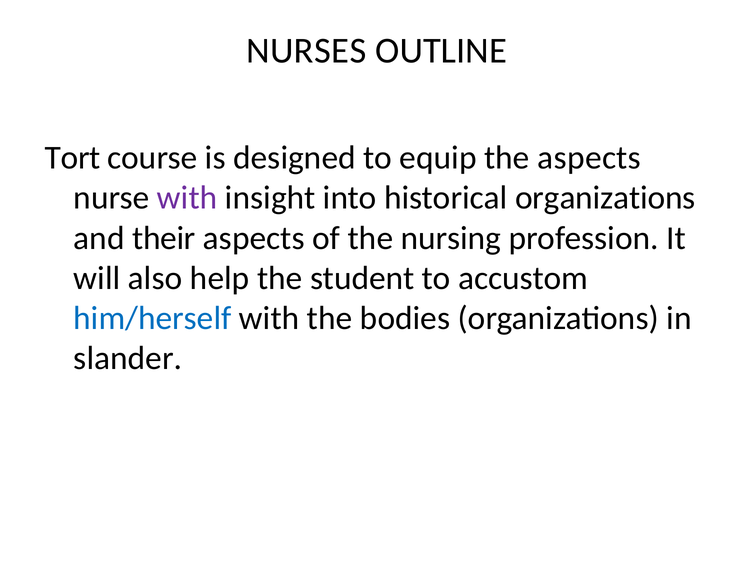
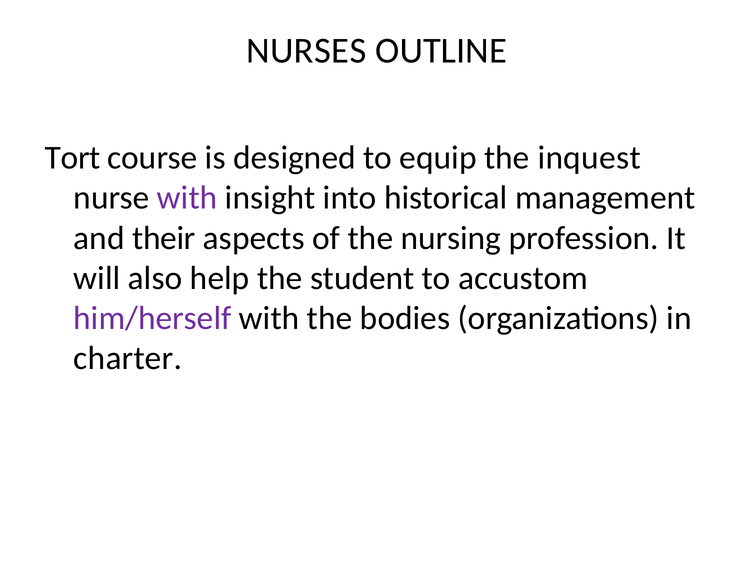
the aspects: aspects -> inquest
historical organizations: organizations -> management
him/herself colour: blue -> purple
slander: slander -> charter
